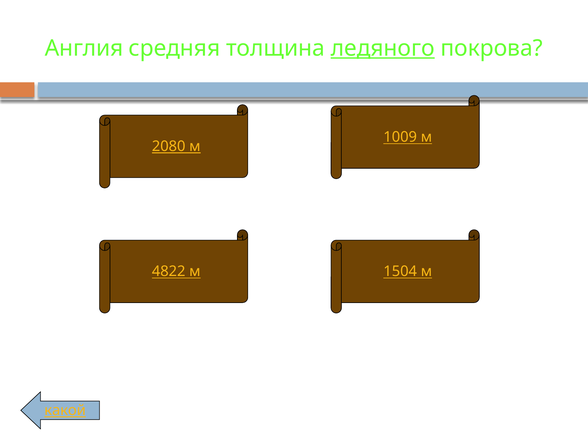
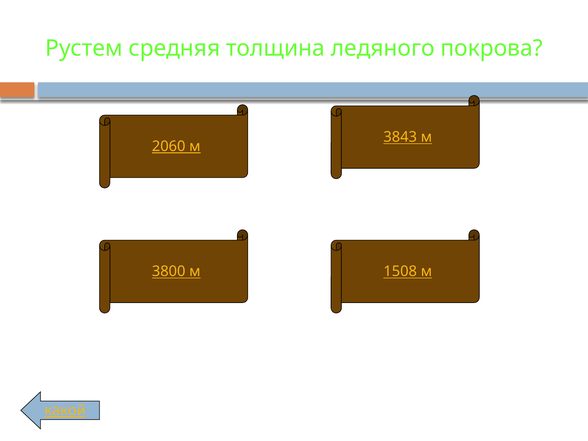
Англия: Англия -> Рустем
ледяного underline: present -> none
1009: 1009 -> 3843
2080: 2080 -> 2060
4822: 4822 -> 3800
1504: 1504 -> 1508
